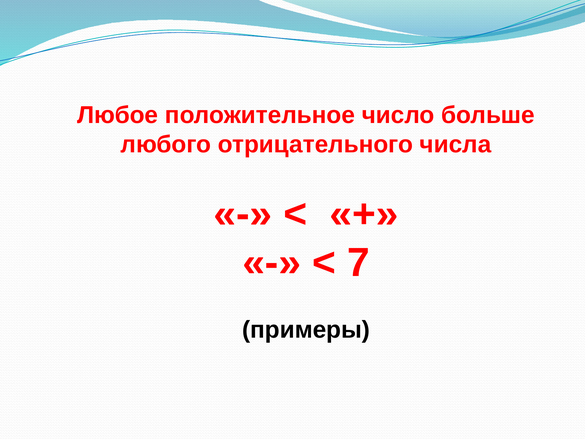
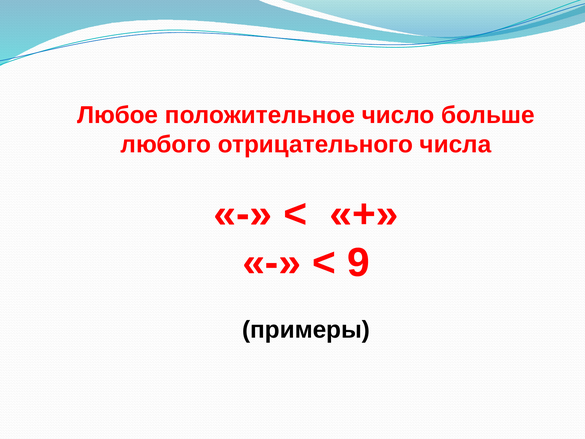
7: 7 -> 9
